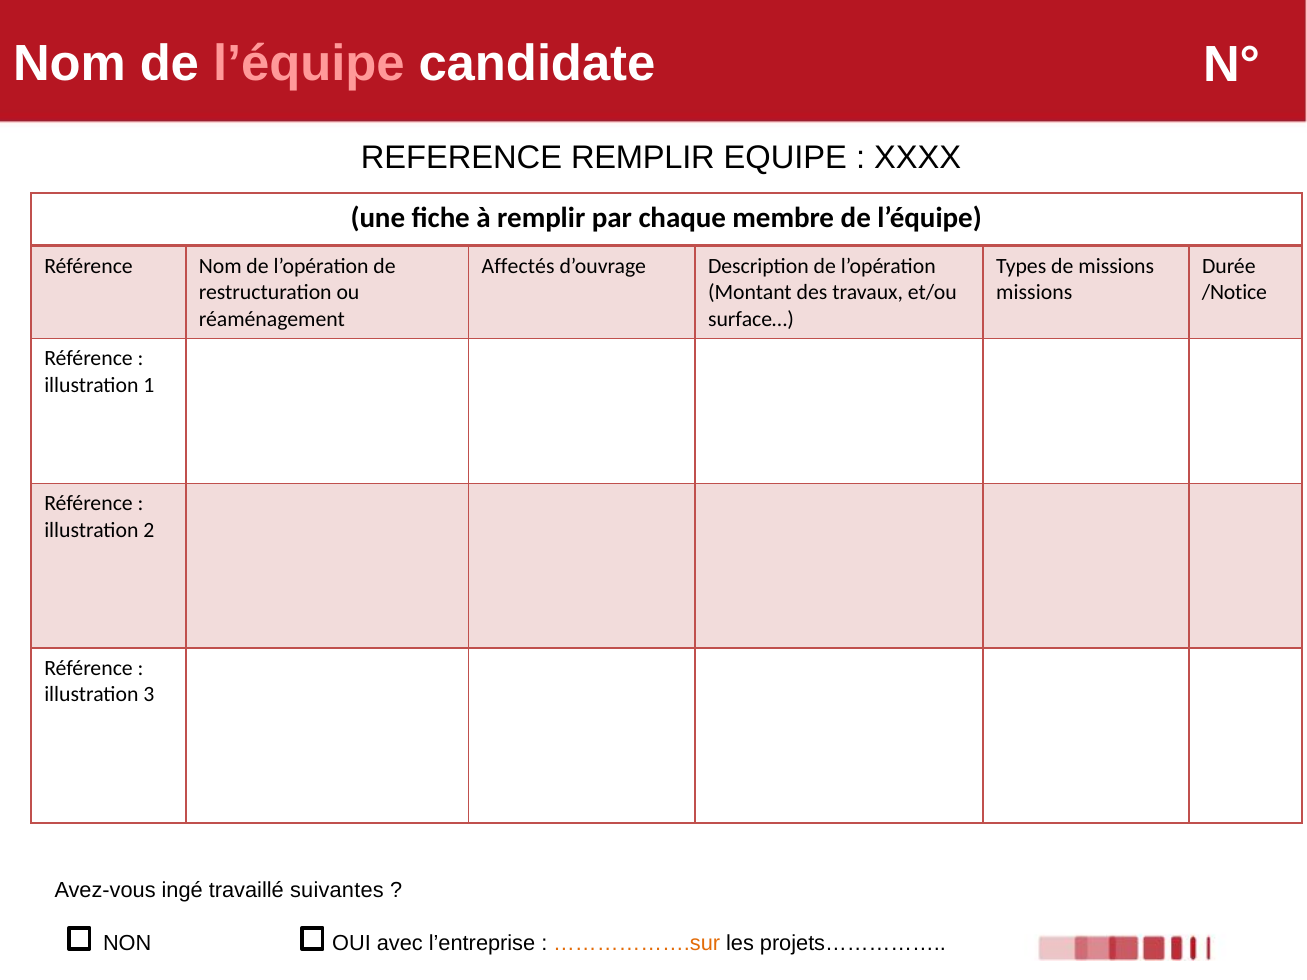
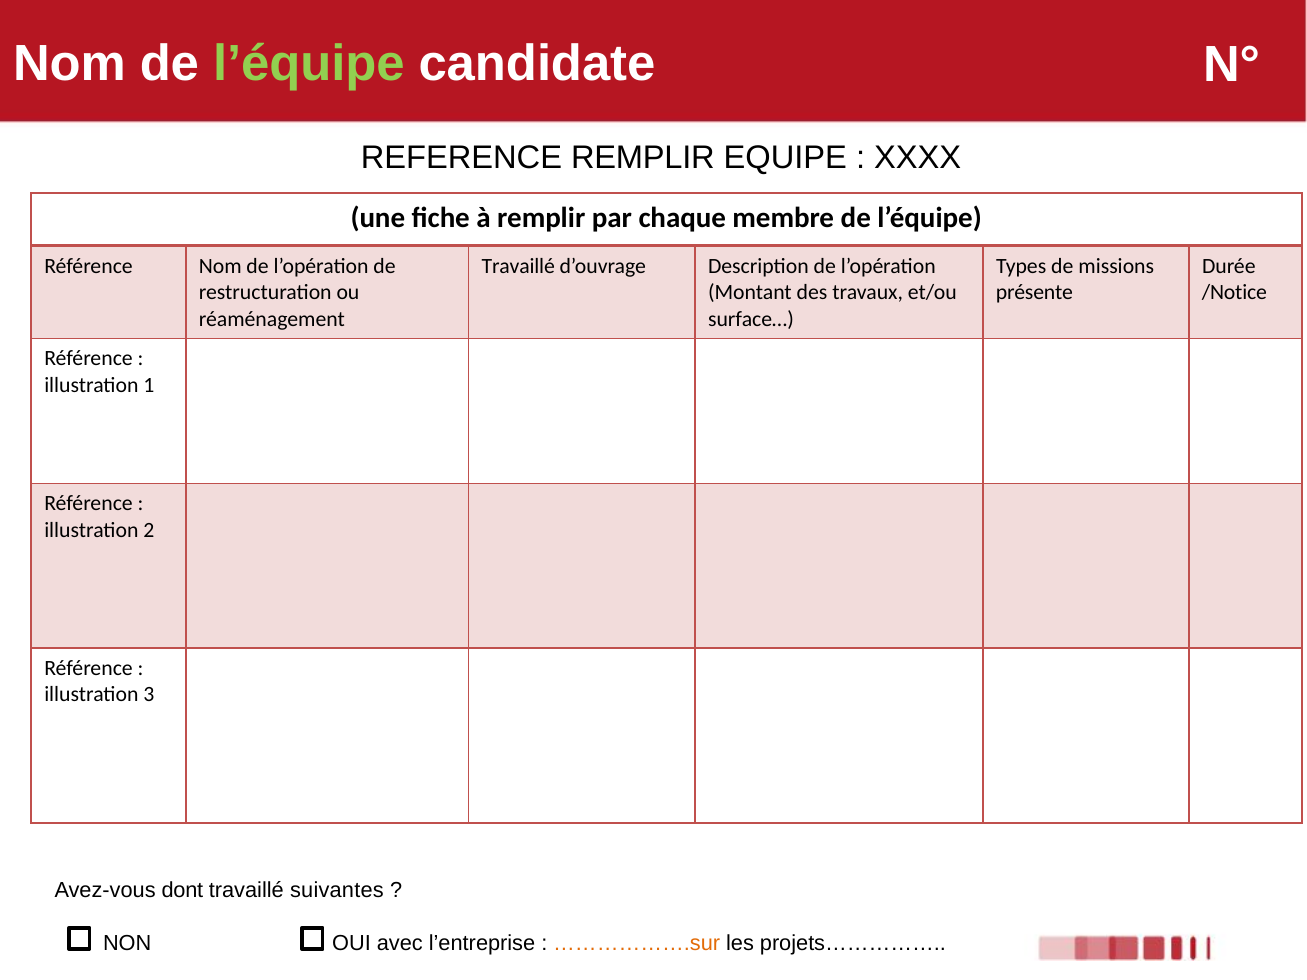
l’équipe at (309, 63) colour: pink -> light green
Affectés at (518, 266): Affectés -> Travaillé
missions at (1034, 293): missions -> présente
ingé: ingé -> dont
